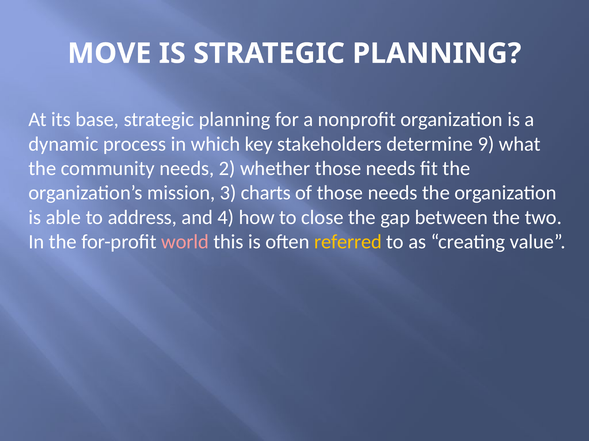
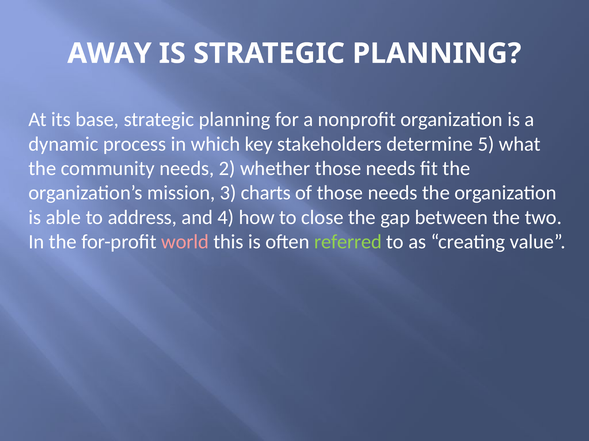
MOVE: MOVE -> AWAY
9: 9 -> 5
referred colour: yellow -> light green
